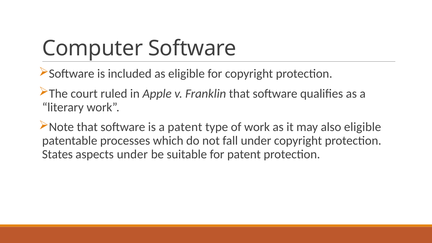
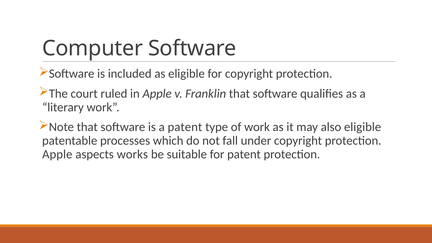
States at (57, 154): States -> Apple
aspects under: under -> works
